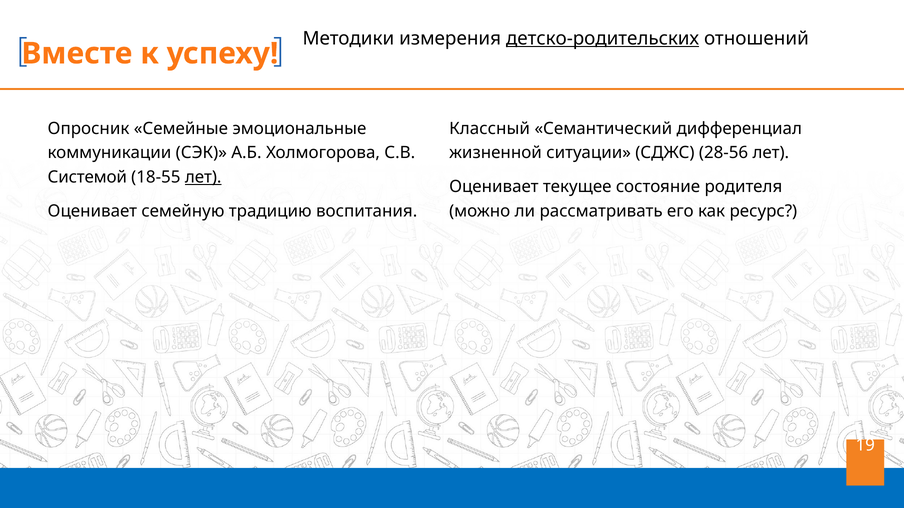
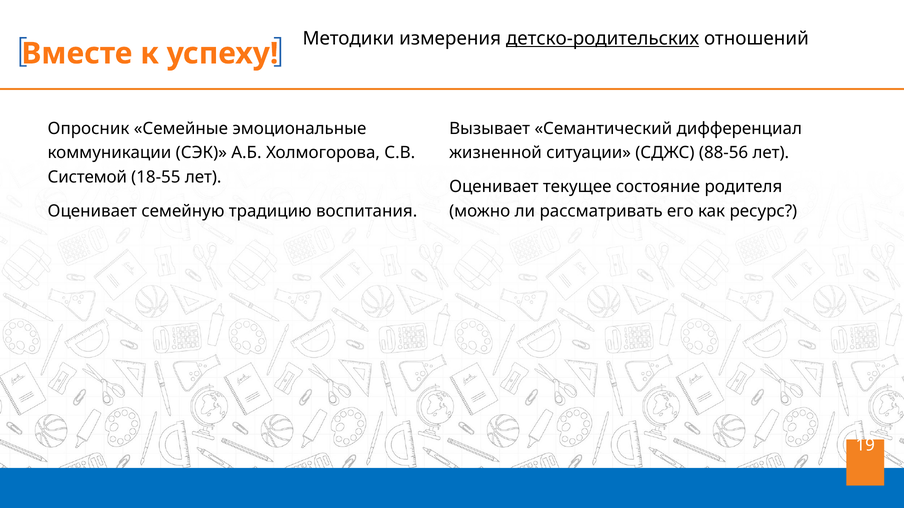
Классный: Классный -> Вызывает
28-56: 28-56 -> 88-56
лет at (203, 177) underline: present -> none
